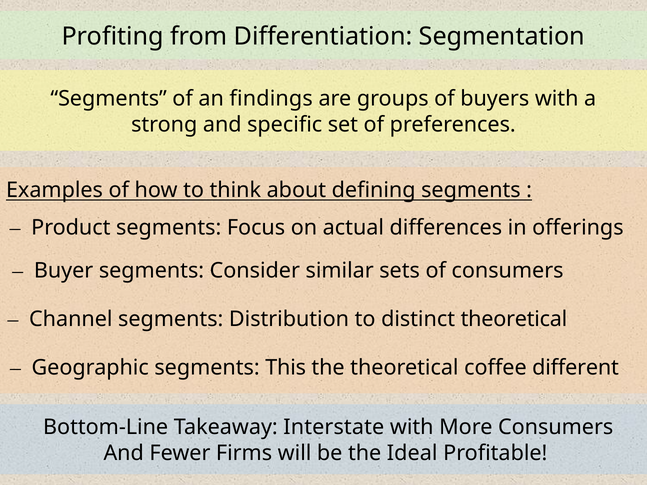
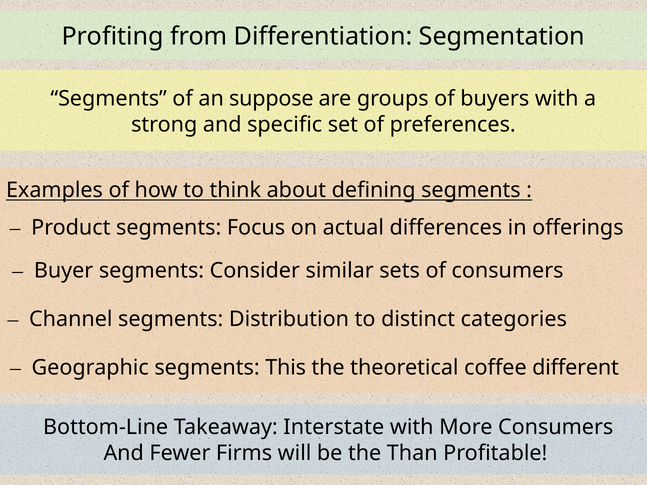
findings: findings -> suppose
distinct theoretical: theoretical -> categories
Ideal: Ideal -> Than
